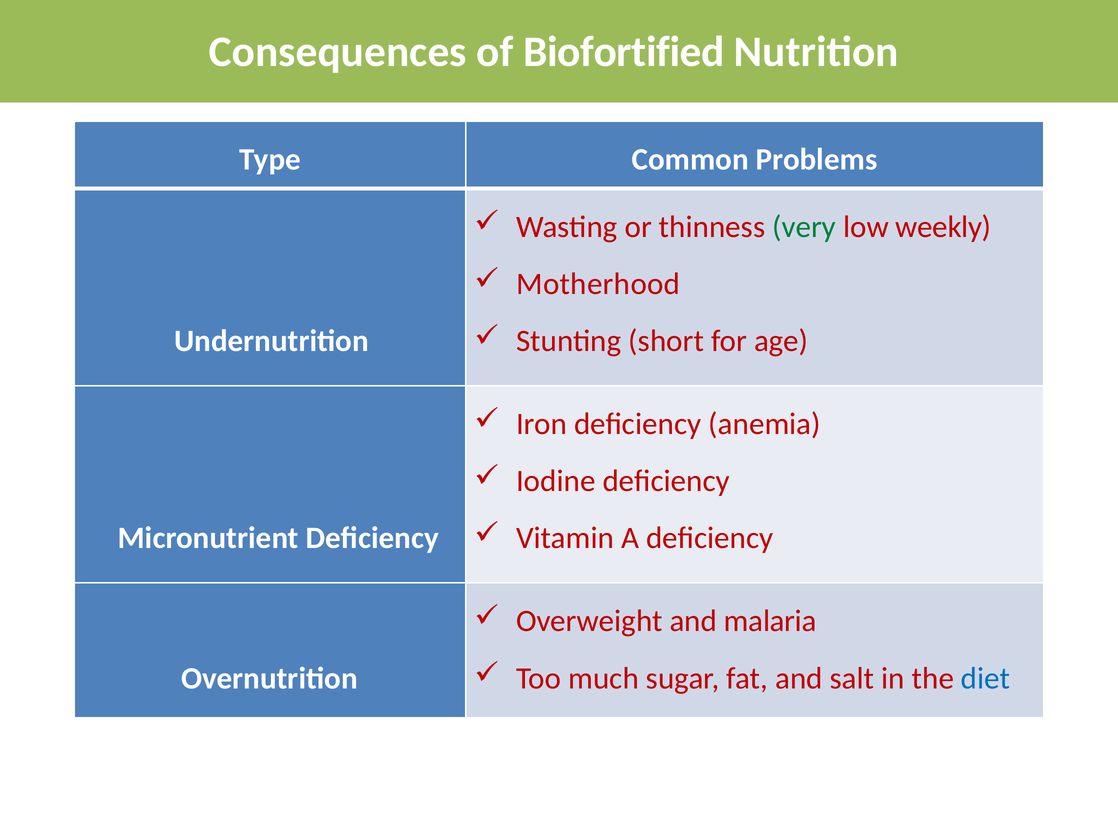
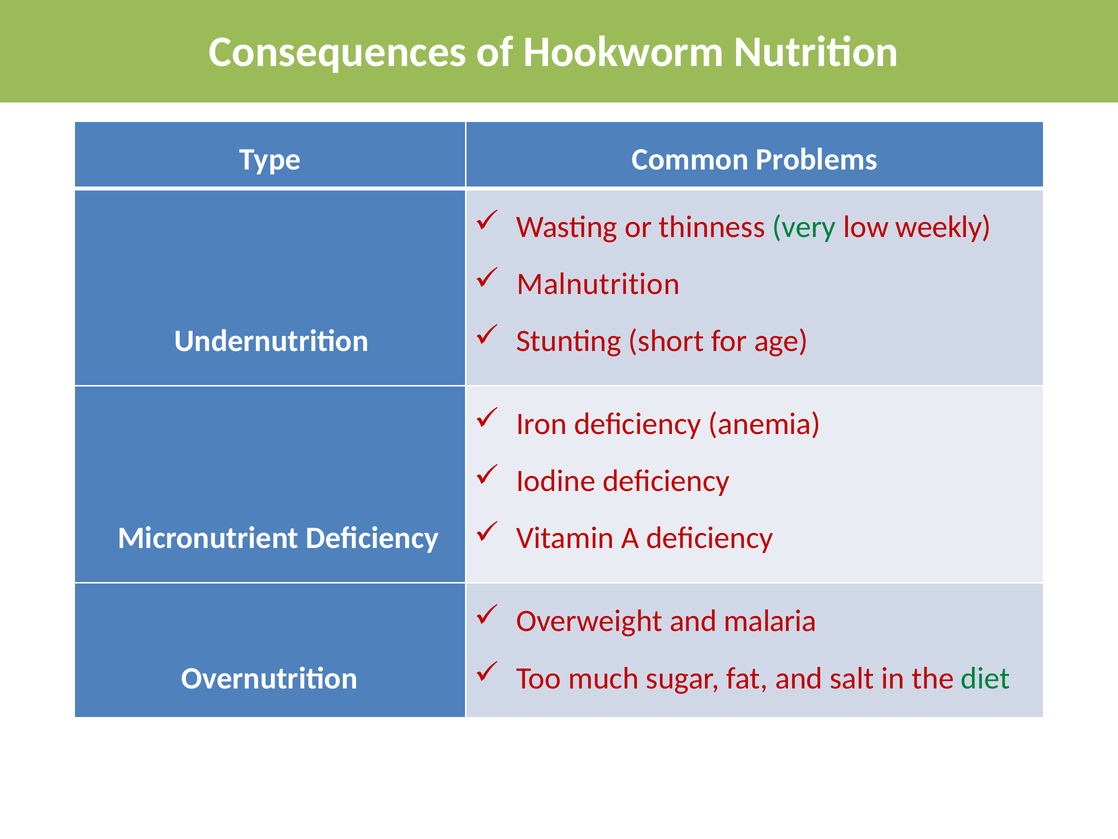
Biofortified: Biofortified -> Hookworm
Motherhood: Motherhood -> Malnutrition
diet colour: blue -> green
